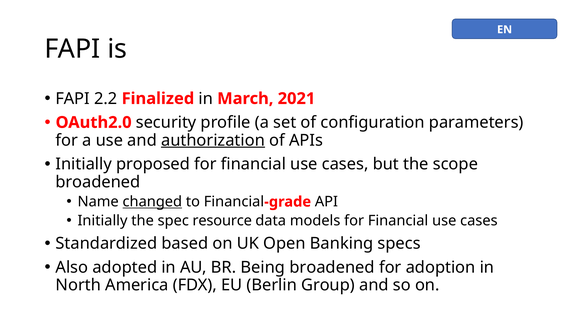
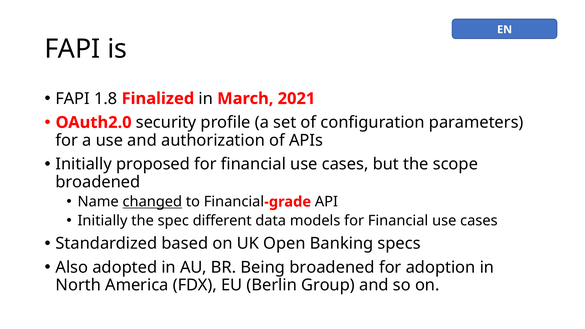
2.2: 2.2 -> 1.8
authorization underline: present -> none
resource: resource -> different
